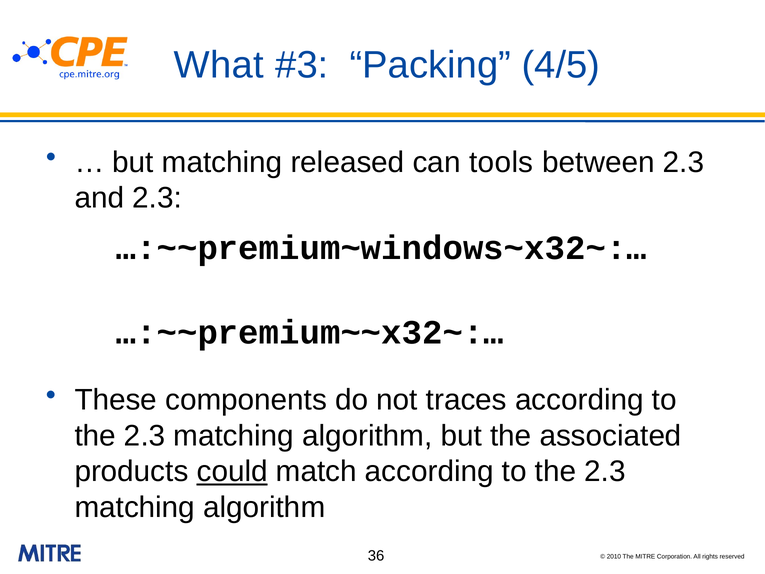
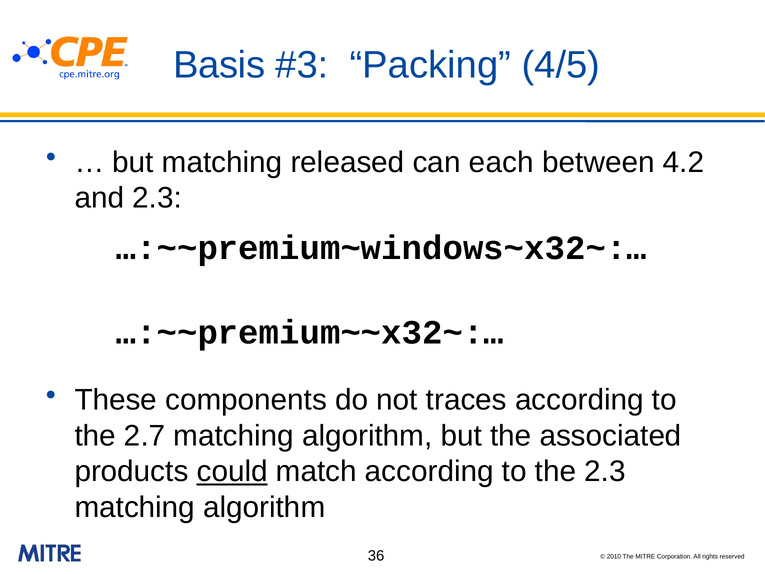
What: What -> Basis
tools: tools -> each
between 2.3: 2.3 -> 4.2
2.3 at (145, 436): 2.3 -> 2.7
